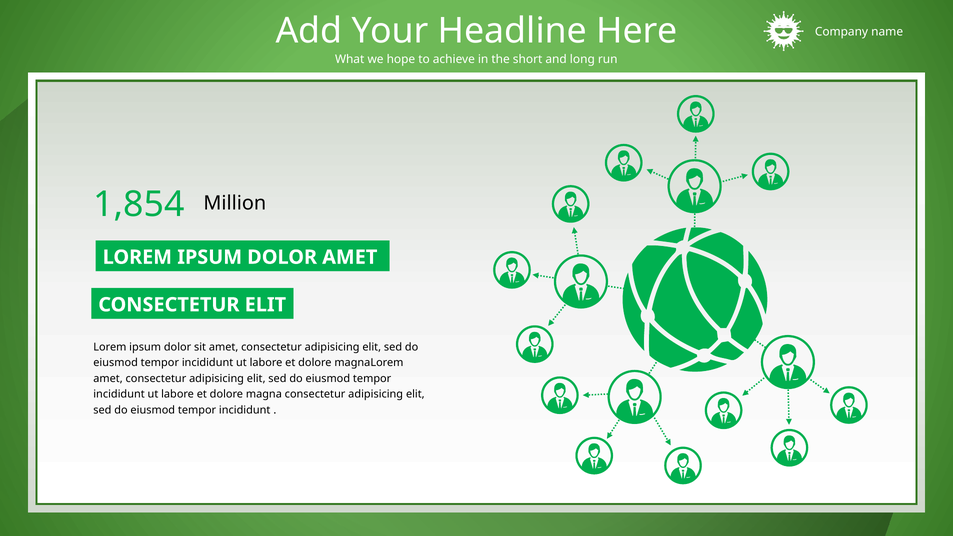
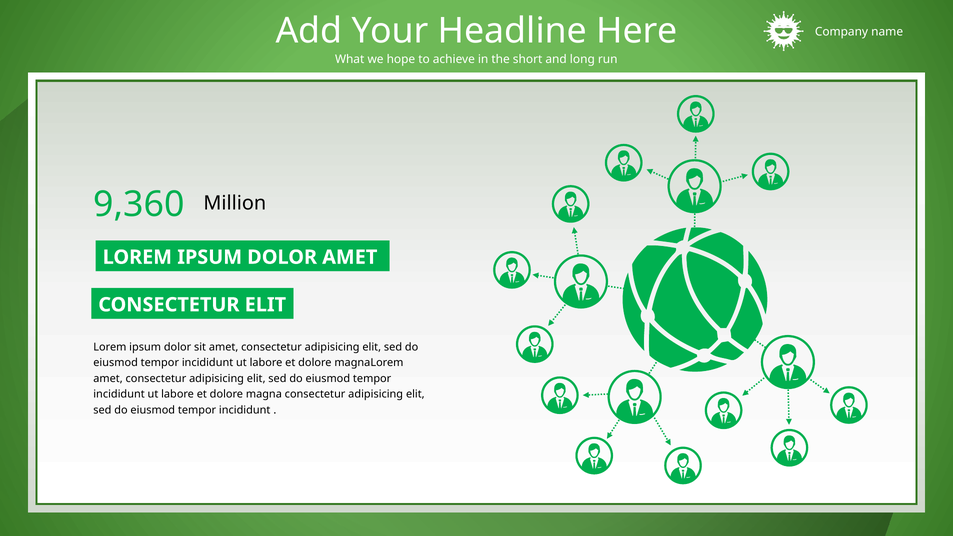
1,854: 1,854 -> 9,360
